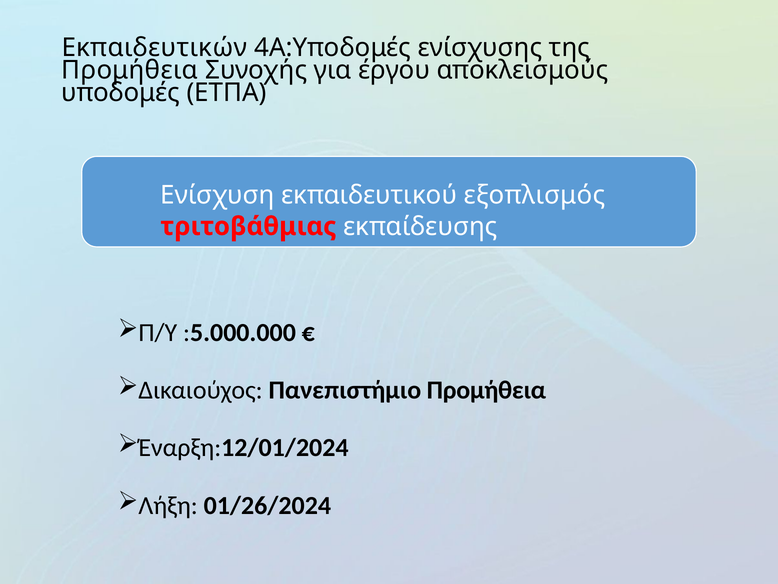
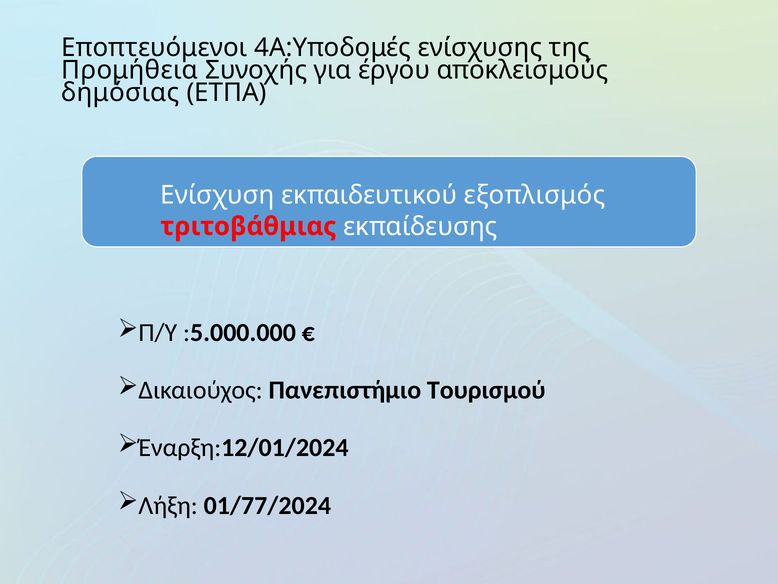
Εκπαιδευτικών: Εκπαιδευτικών -> Εποπτευόμενοι
υποδομές: υποδομές -> δημόσιας
Πανεπιστήμιο Προμήθεια: Προμήθεια -> Τουρισμού
01/26/2024: 01/26/2024 -> 01/77/2024
